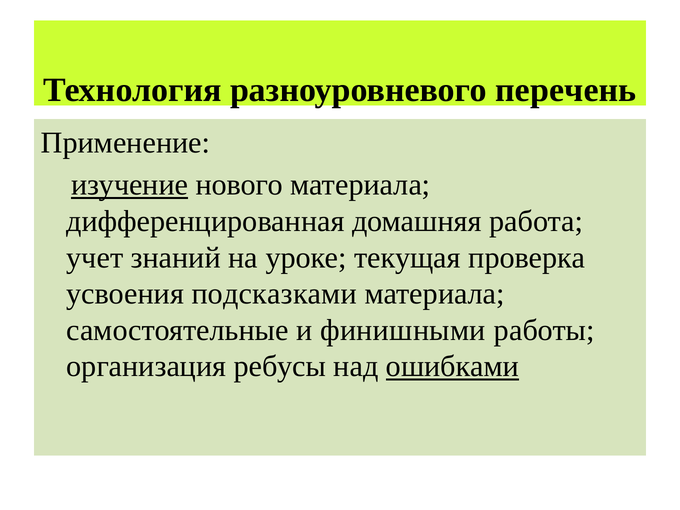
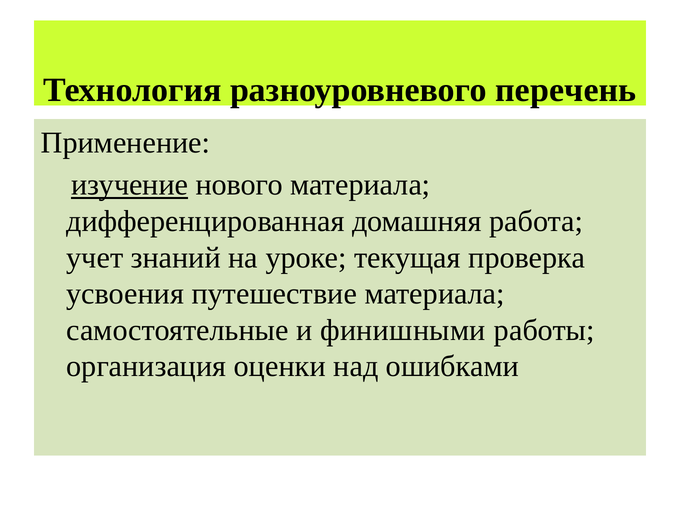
подсказками: подсказками -> путешествие
ребусы: ребусы -> оценки
ошибками underline: present -> none
